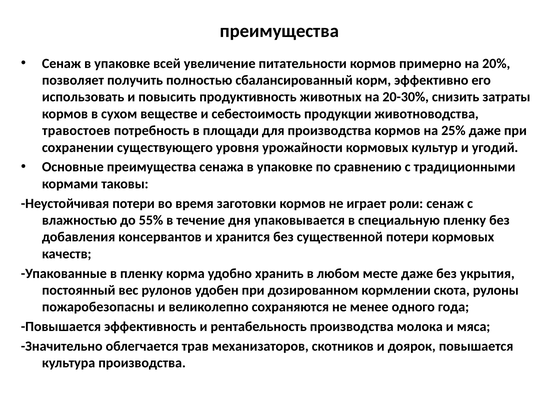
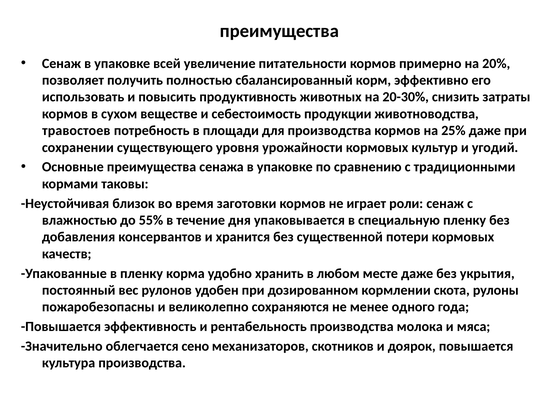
Неустойчивая потери: потери -> близок
трав: трав -> сено
